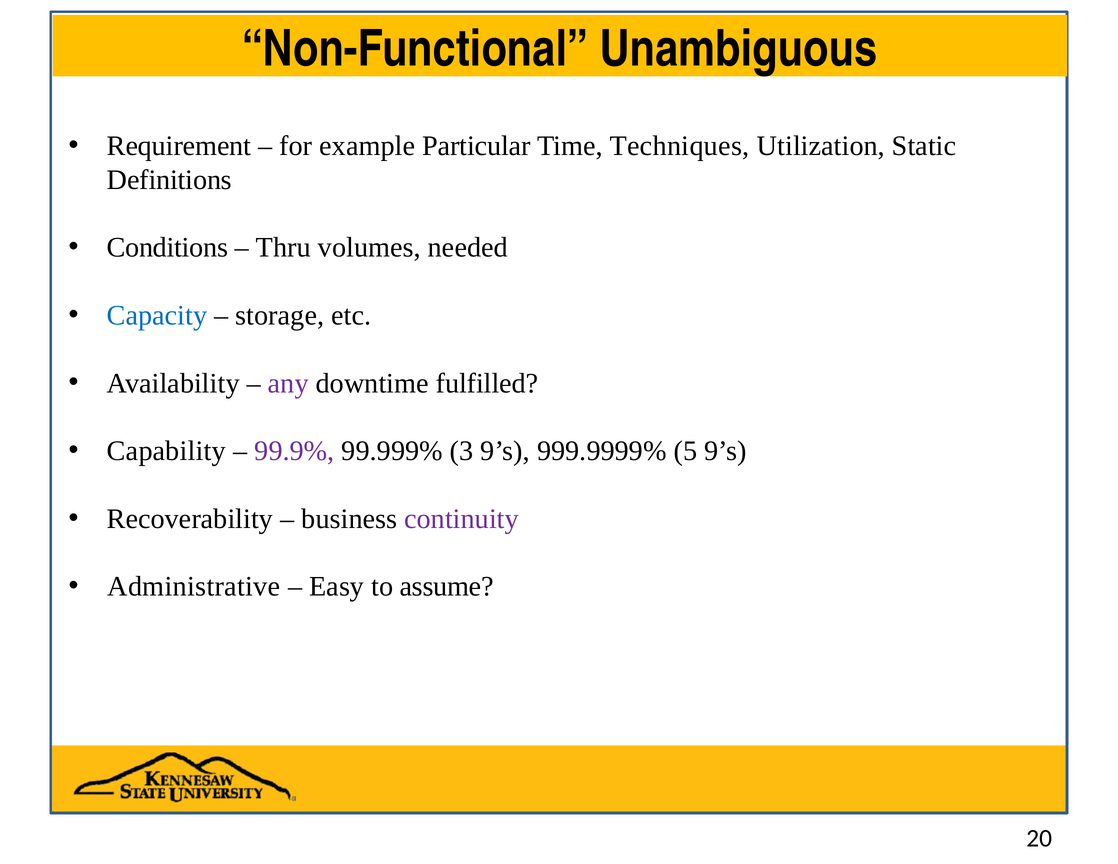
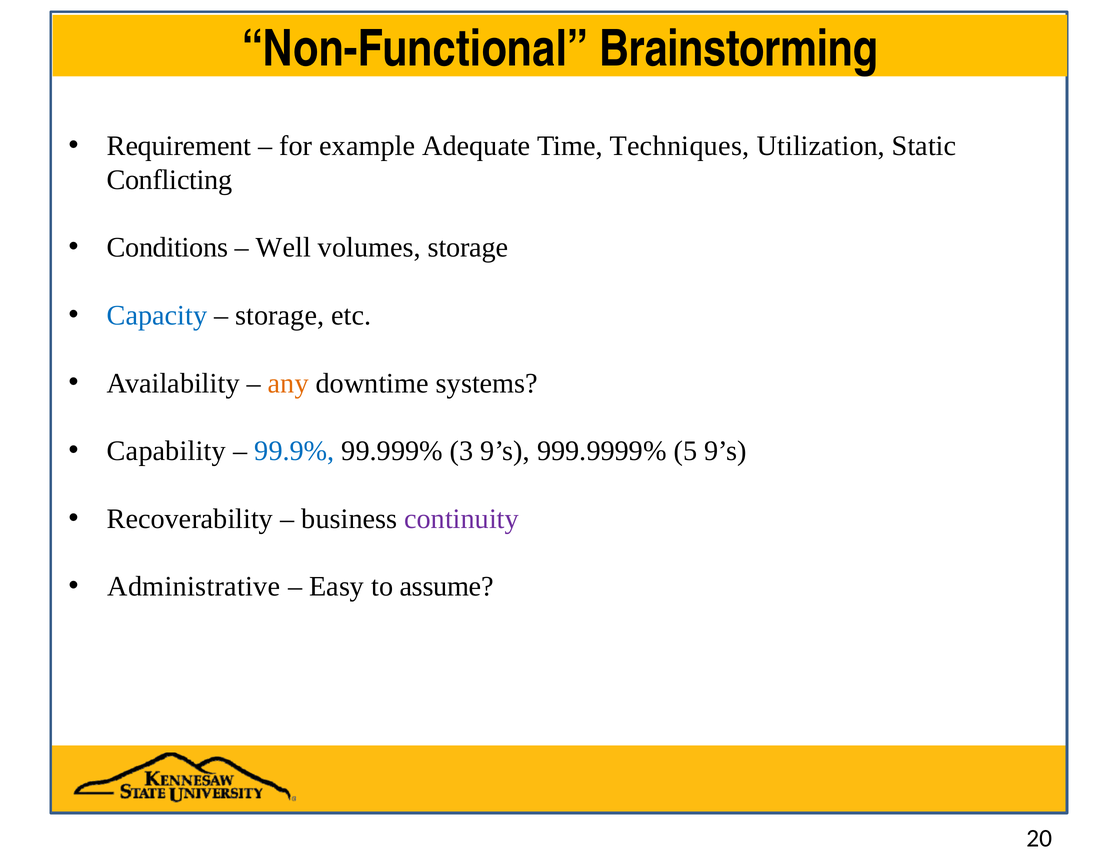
Unambiguous: Unambiguous -> Brainstorming
Particular: Particular -> Adequate
Definitions: Definitions -> Conflicting
Thru: Thru -> Well
volumes needed: needed -> storage
any colour: purple -> orange
fulfilled: fulfilled -> systems
99.9% colour: purple -> blue
